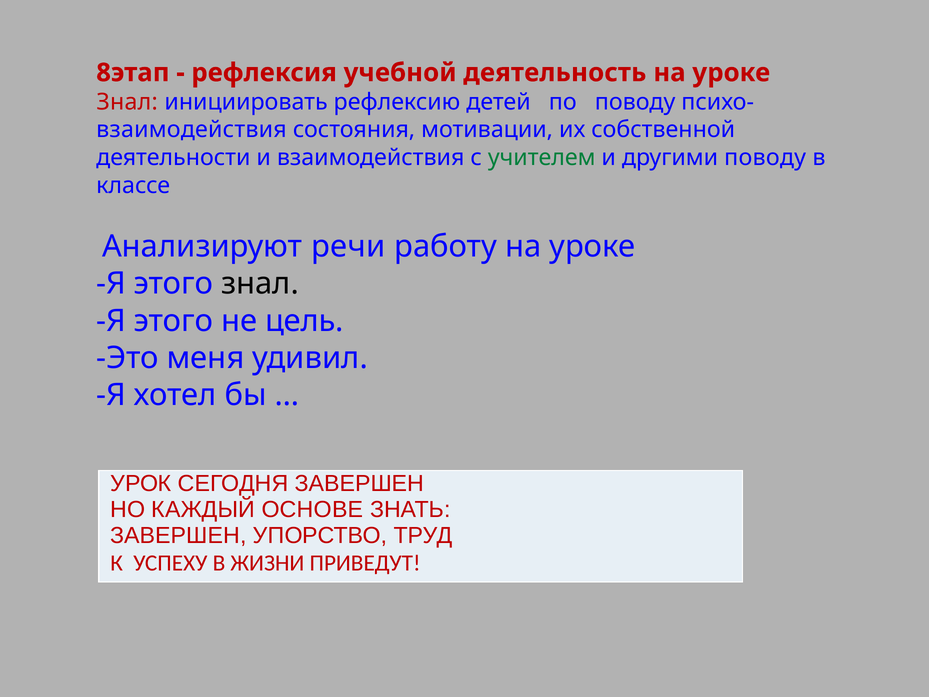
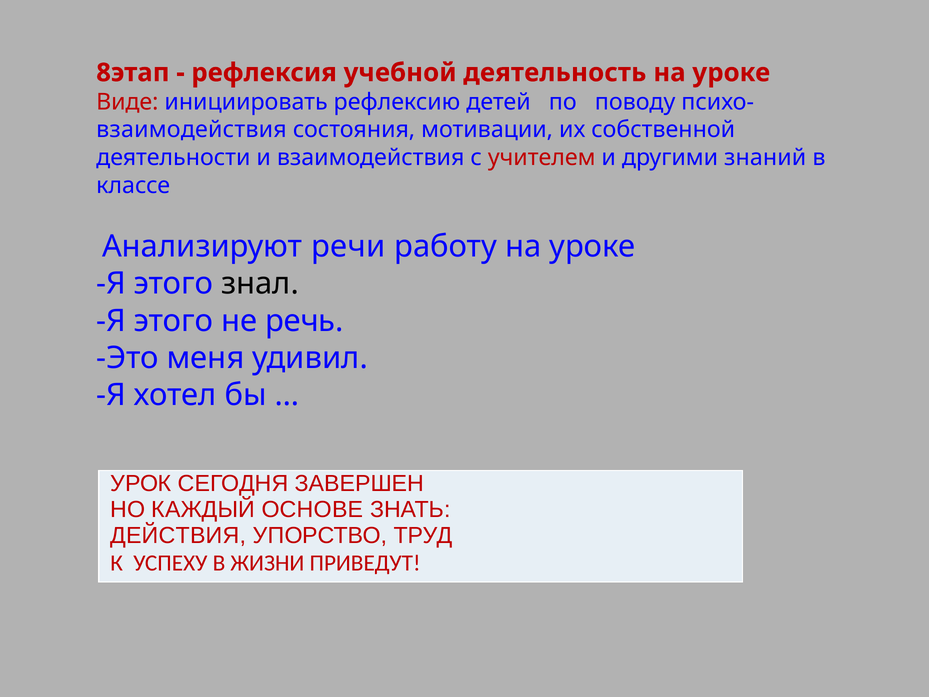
Знал at (127, 102): Знал -> Виде
учителем colour: green -> red
другими поводу: поводу -> знаний
цель: цель -> речь
ЗАВЕРШЕН at (178, 536): ЗАВЕРШЕН -> ДЕЙСТВИЯ
